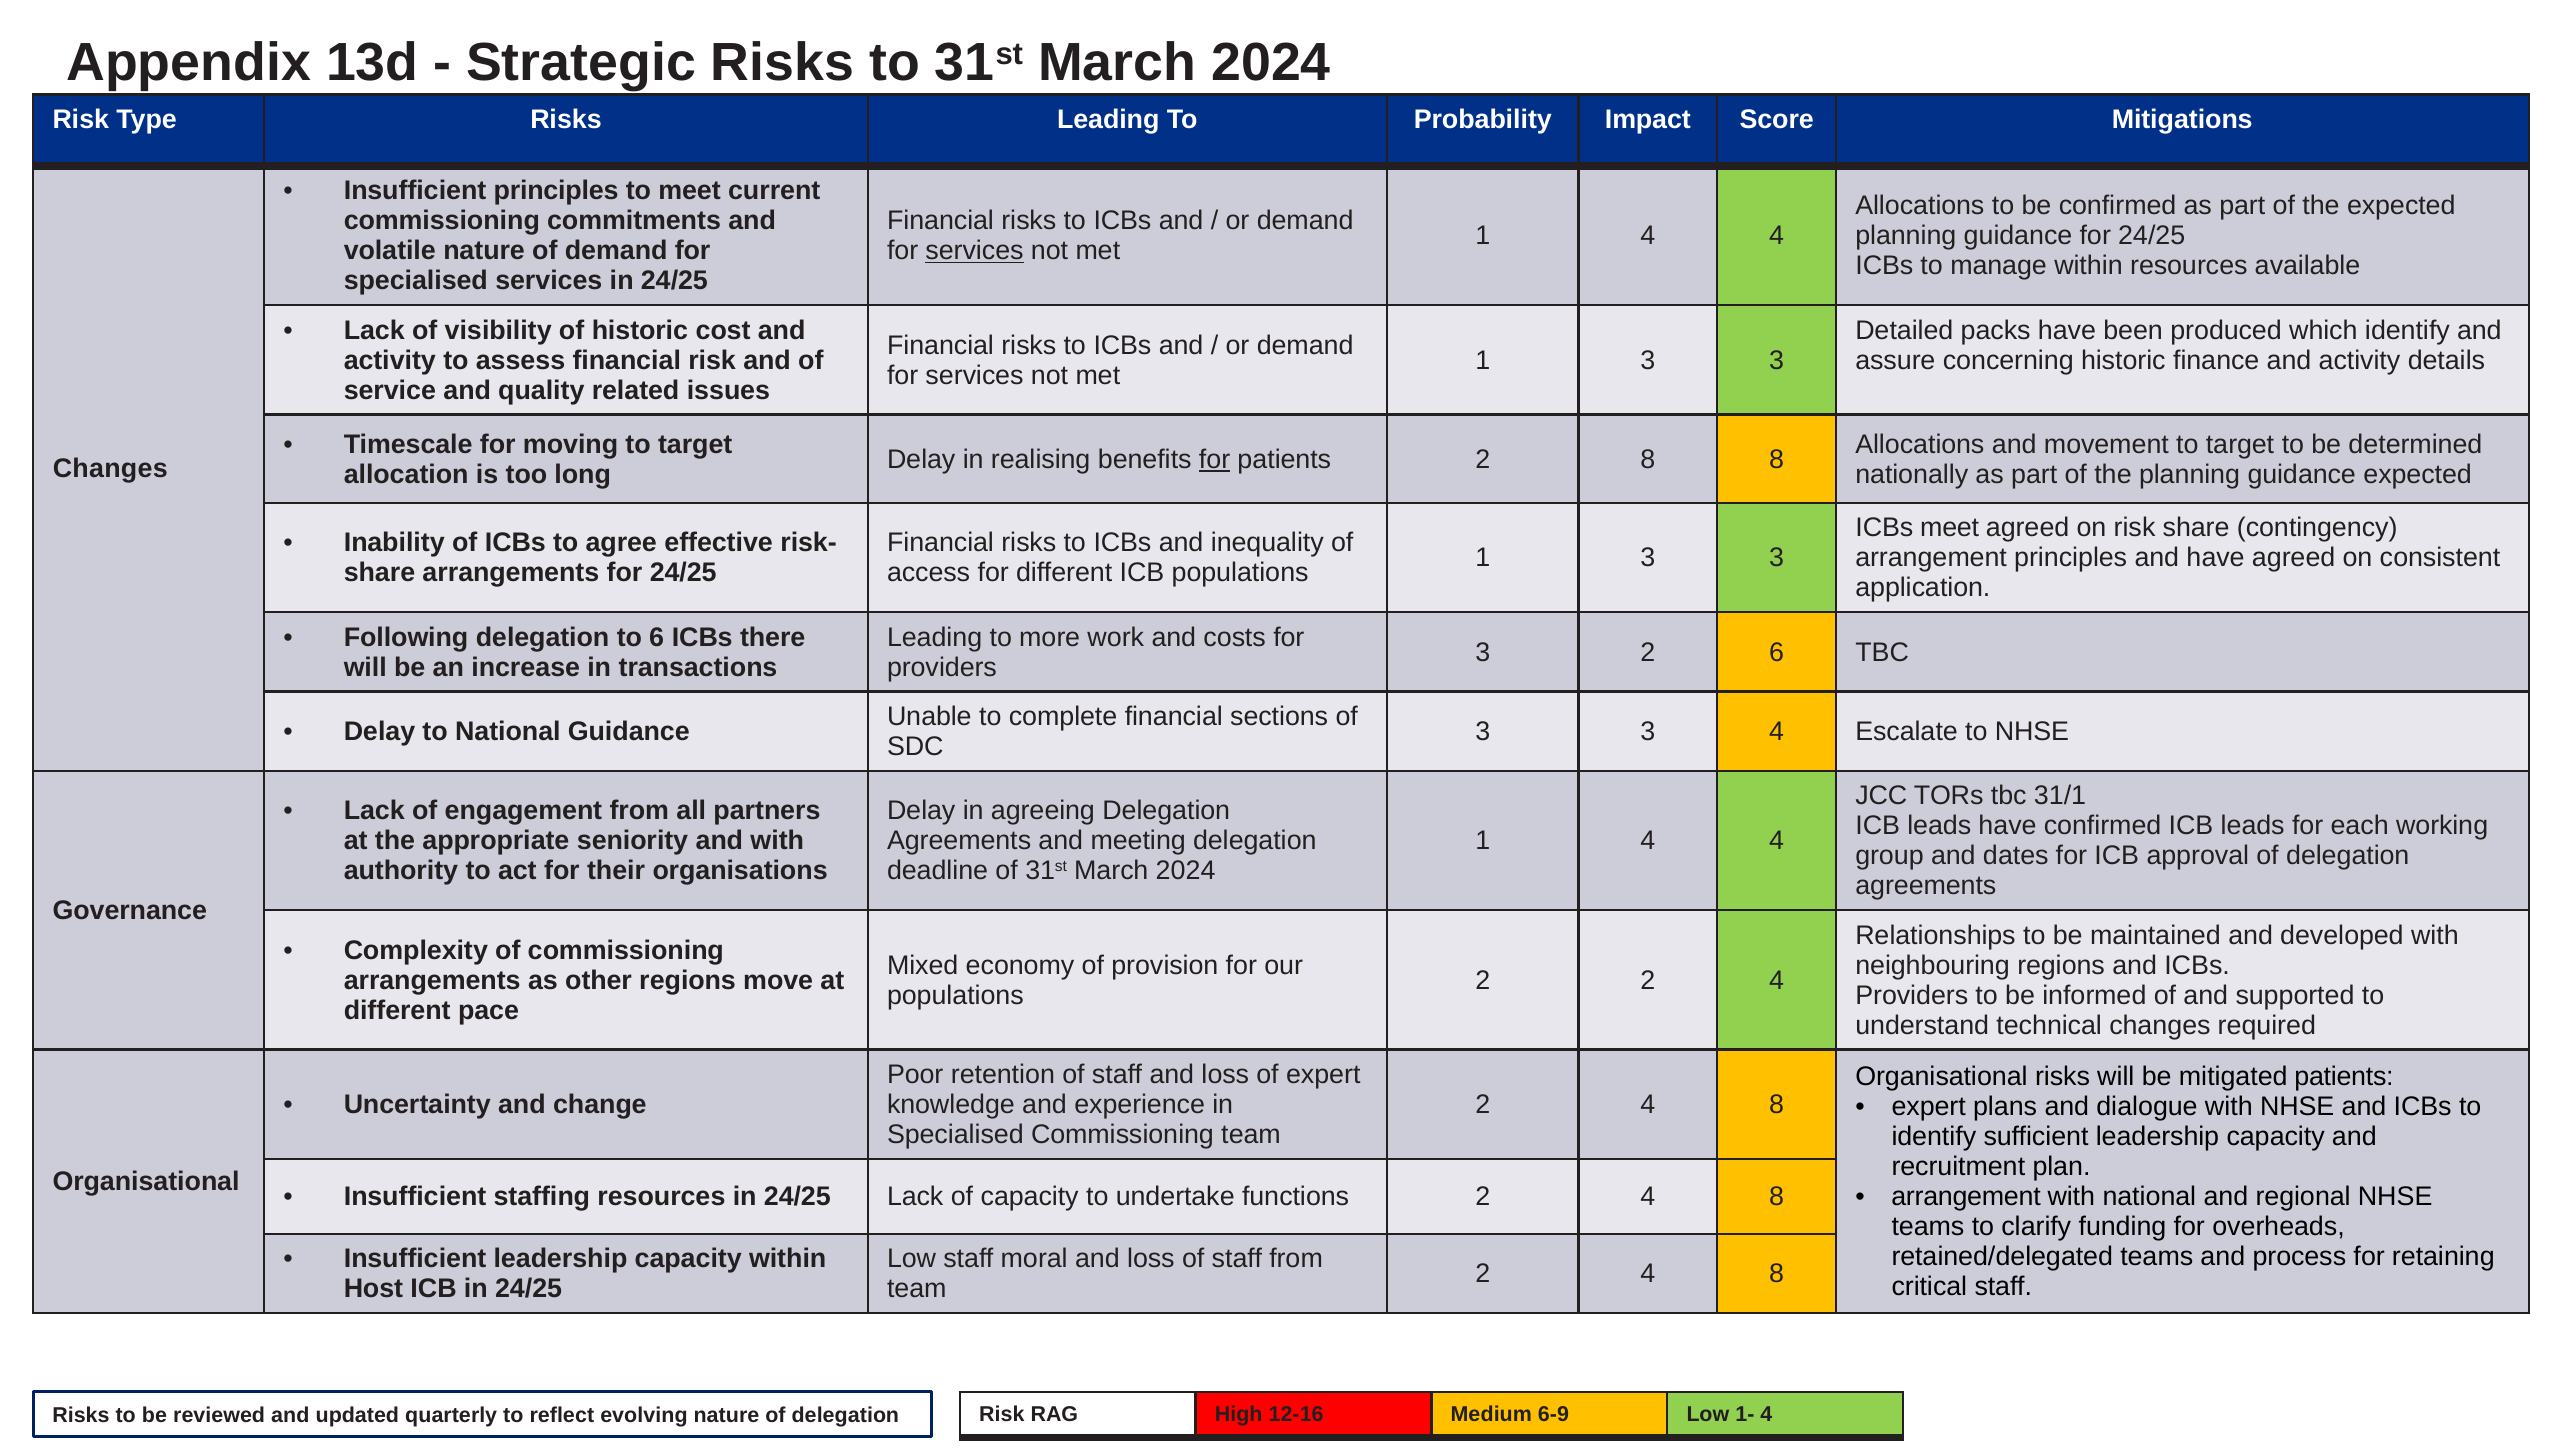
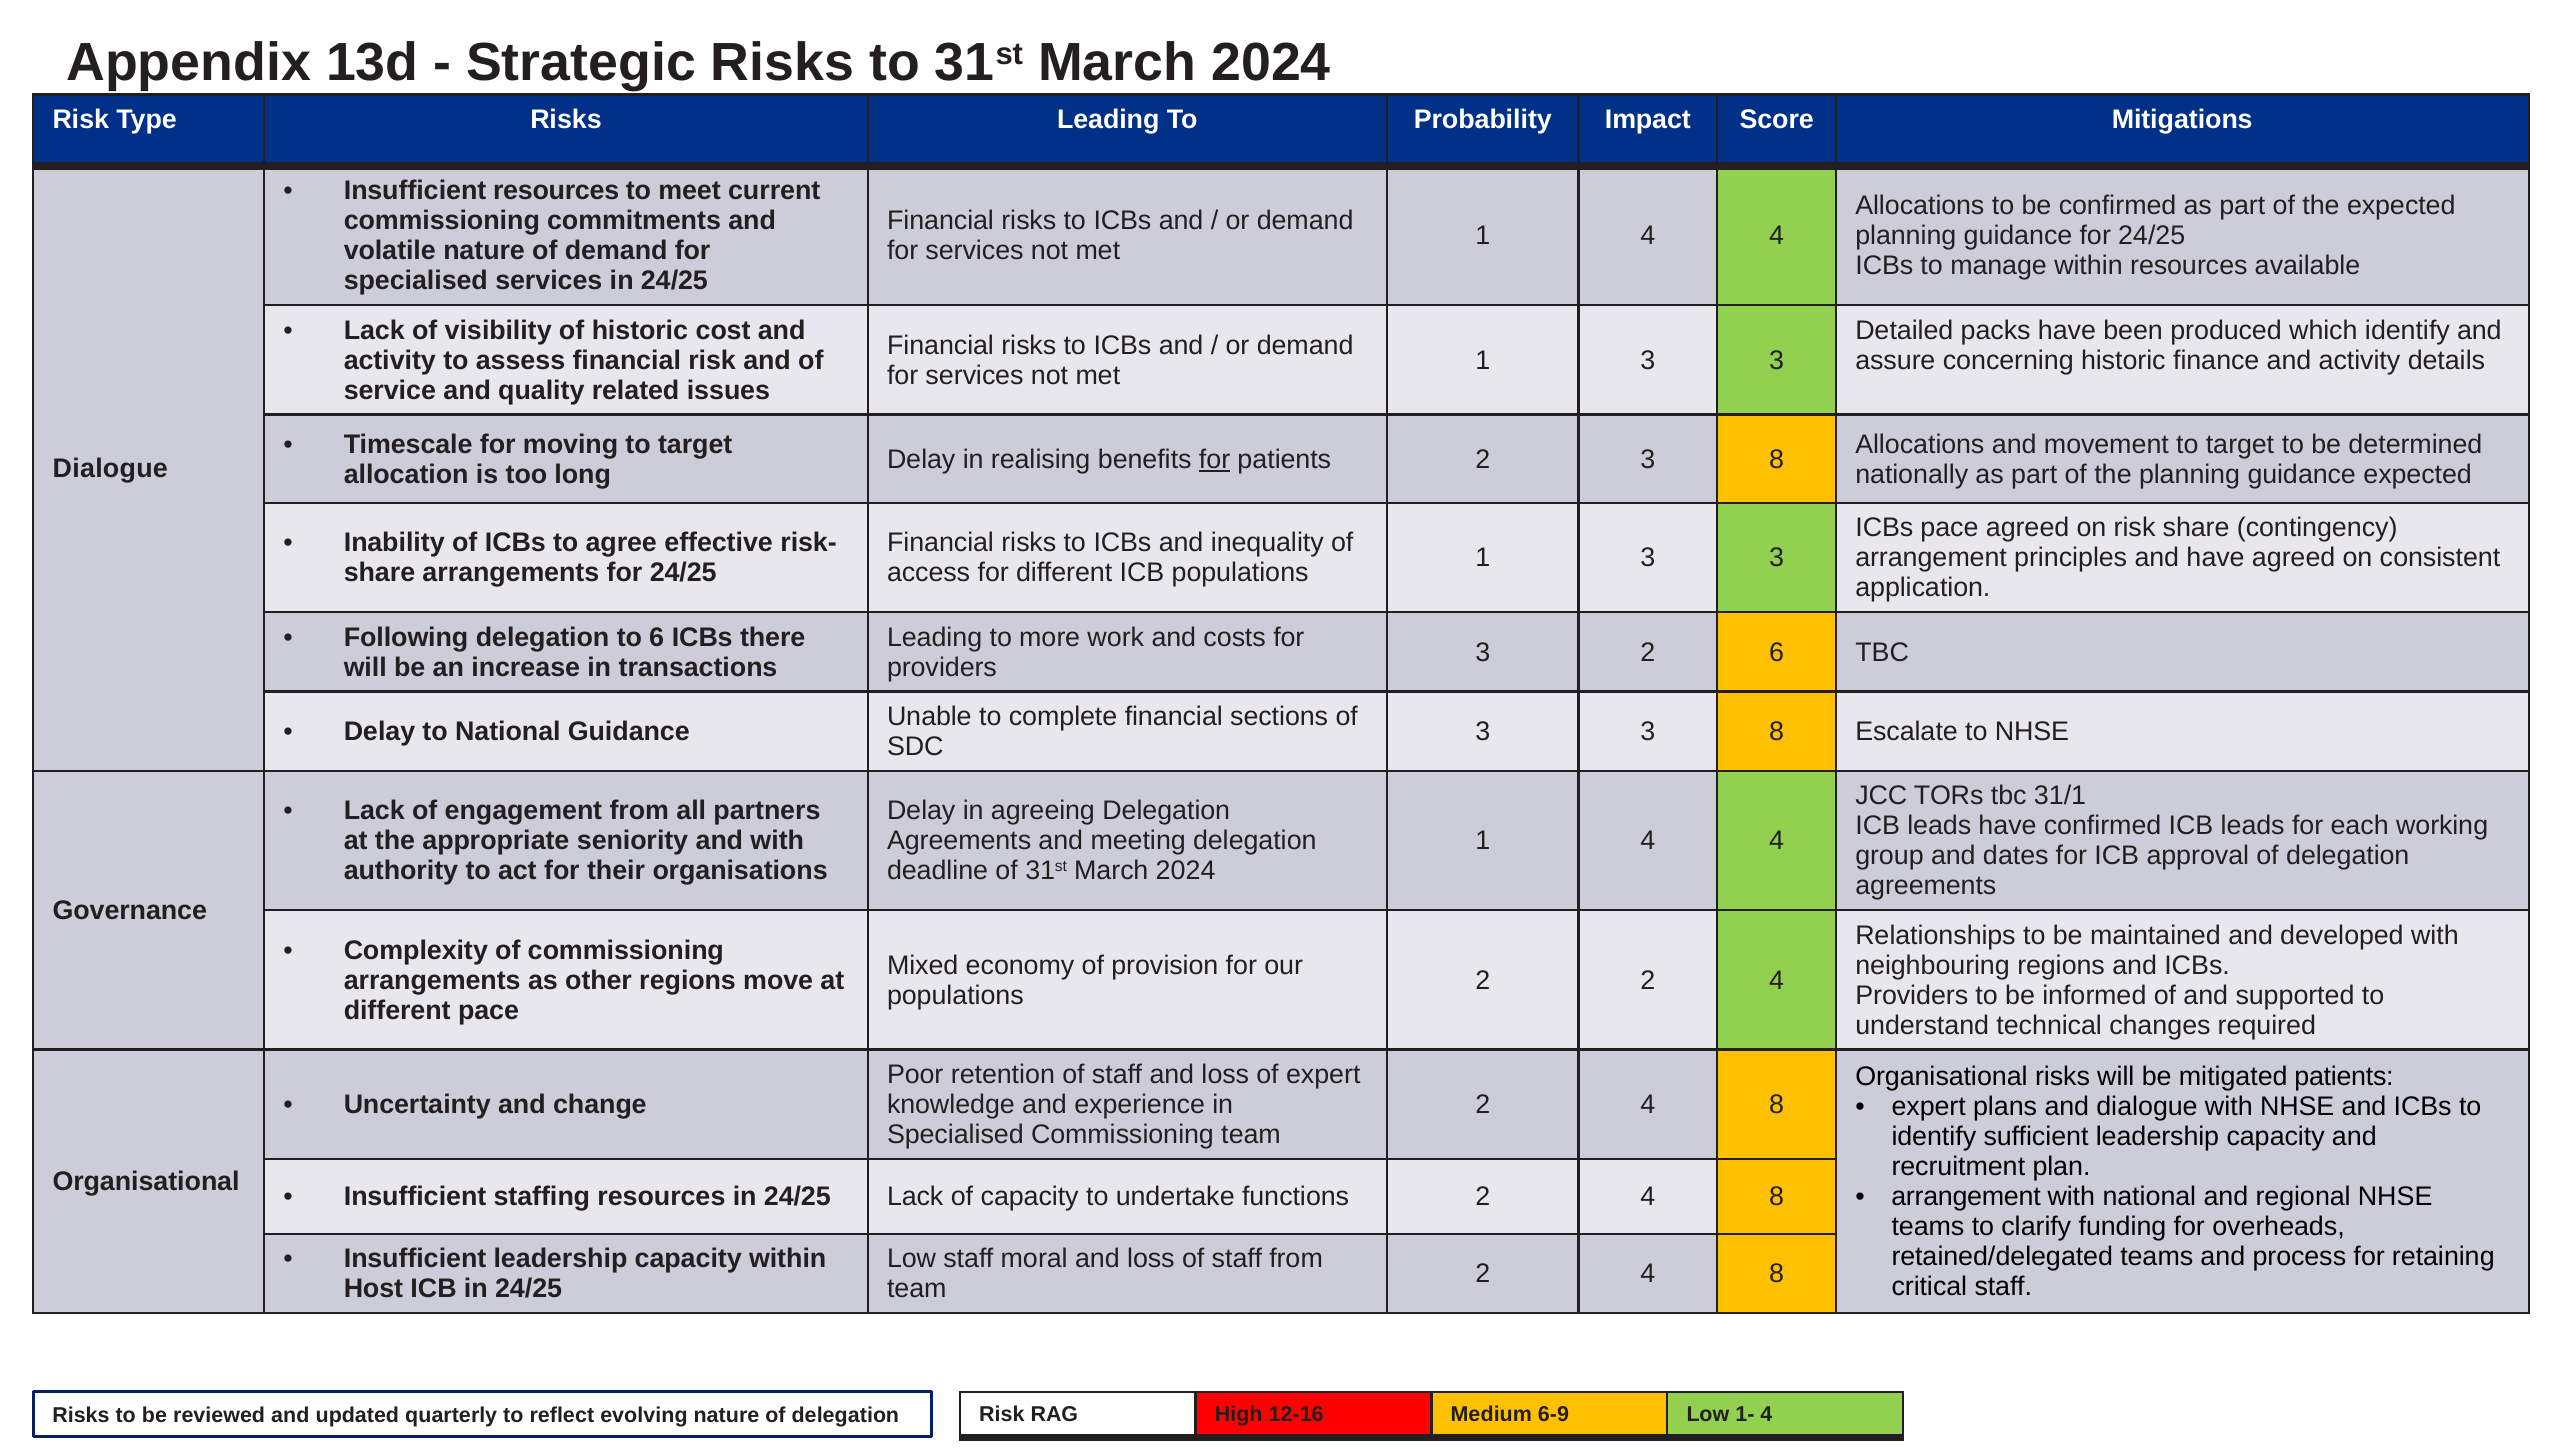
Insufficient principles: principles -> resources
services at (975, 251) underline: present -> none
2 8: 8 -> 3
Changes at (110, 469): Changes -> Dialogue
ICBs meet: meet -> pace
3 3 4: 4 -> 8
